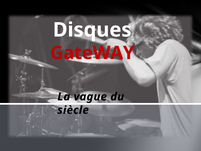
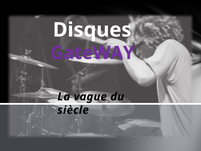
GateWAY colour: red -> purple
